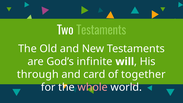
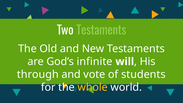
card: card -> vote
together: together -> students
whole colour: pink -> yellow
